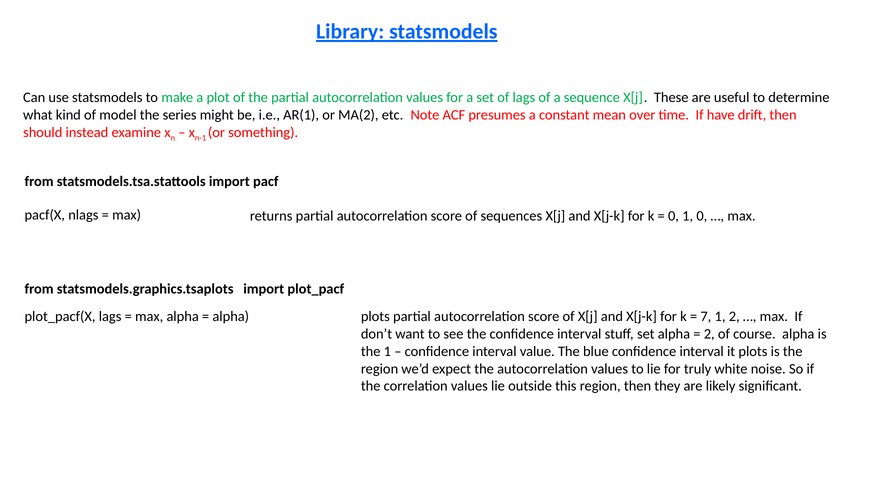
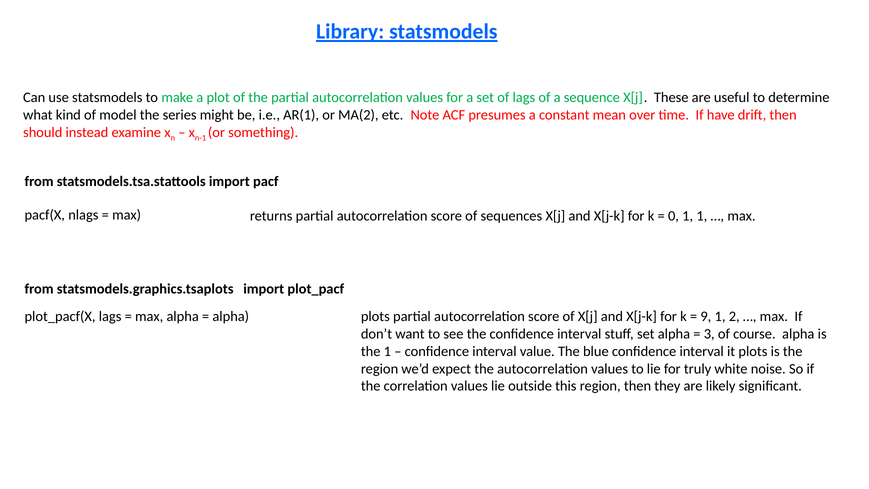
1 0: 0 -> 1
7: 7 -> 9
2 at (709, 334): 2 -> 3
